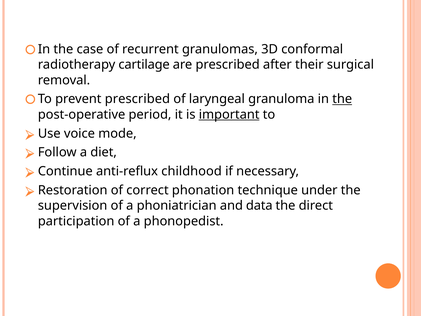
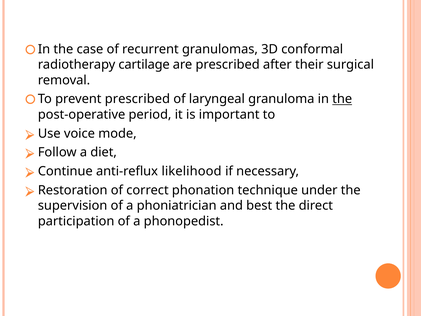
important underline: present -> none
childhood: childhood -> likelihood
data: data -> best
